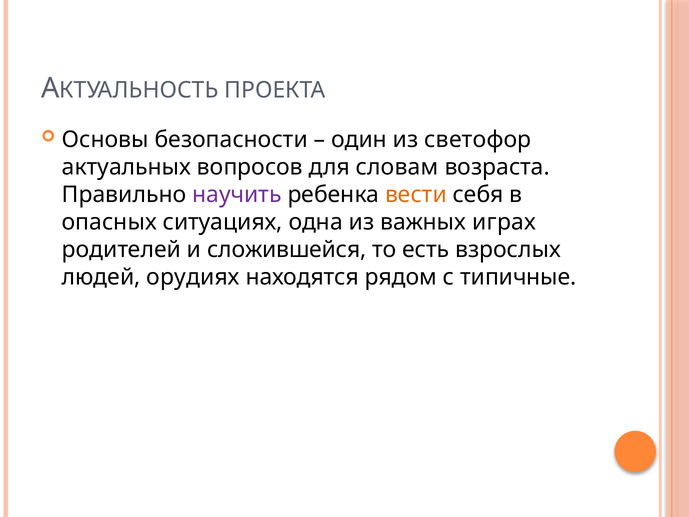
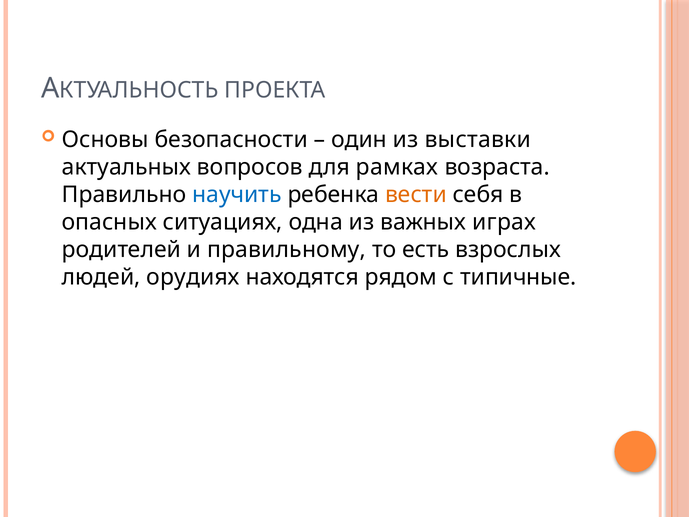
светофор: светофор -> выставки
словам: словам -> рамках
научить colour: purple -> blue
сложившейся: сложившейся -> правильному
